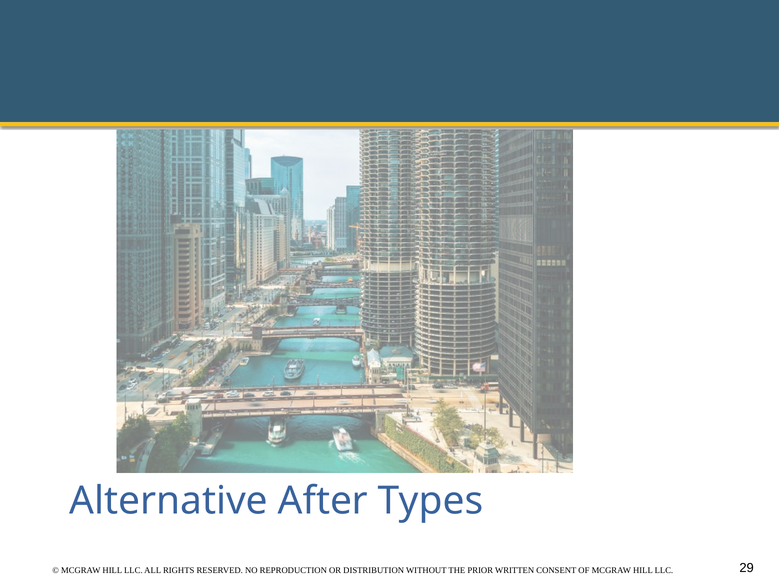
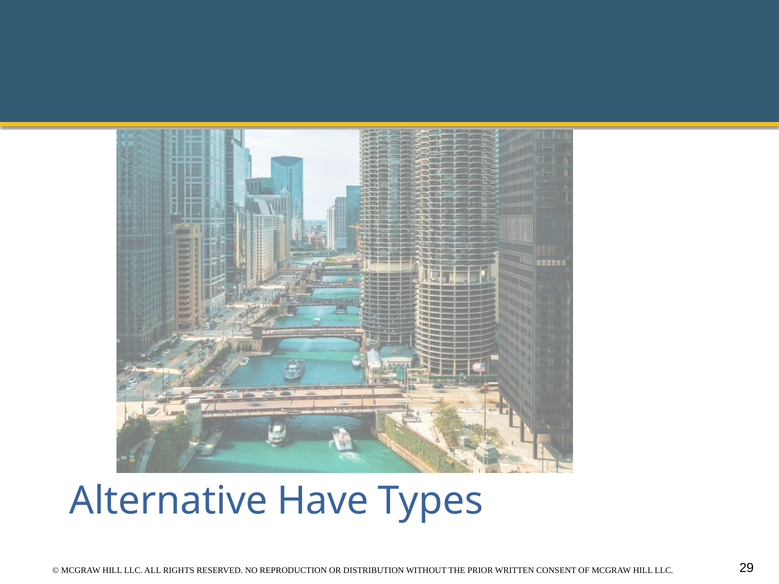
After: After -> Have
